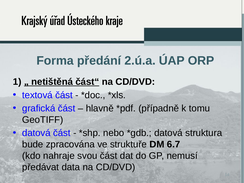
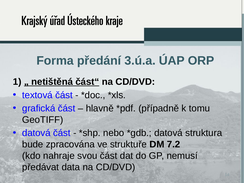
2.ú.a: 2.ú.a -> 3.ú.a
6.7: 6.7 -> 7.2
